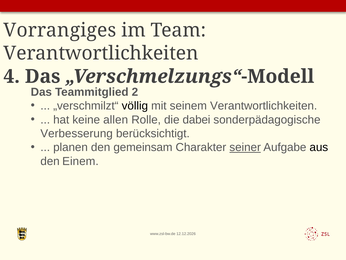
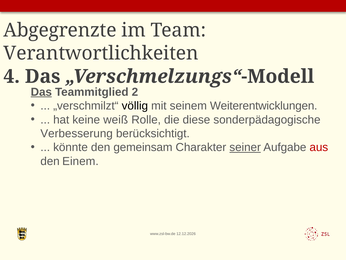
Vorrangiges: Vorrangiges -> Abgegrenzte
Das at (41, 92) underline: none -> present
seinem Verantwortlichkeiten: Verantwortlichkeiten -> Weiterentwicklungen
allen: allen -> weiß
dabei: dabei -> diese
planen: planen -> könnte
aus colour: black -> red
